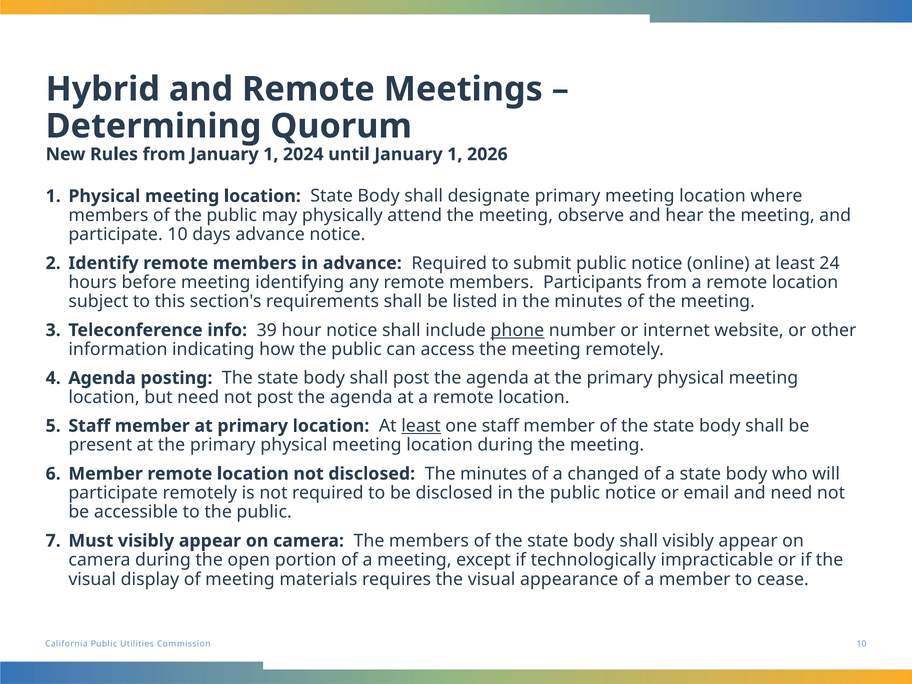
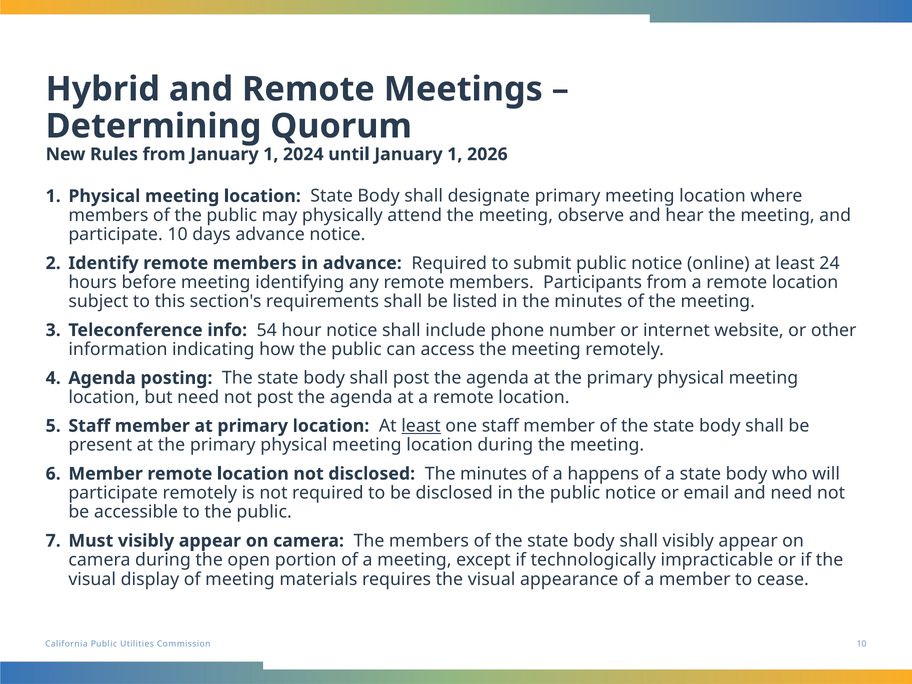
39: 39 -> 54
phone underline: present -> none
changed: changed -> happens
